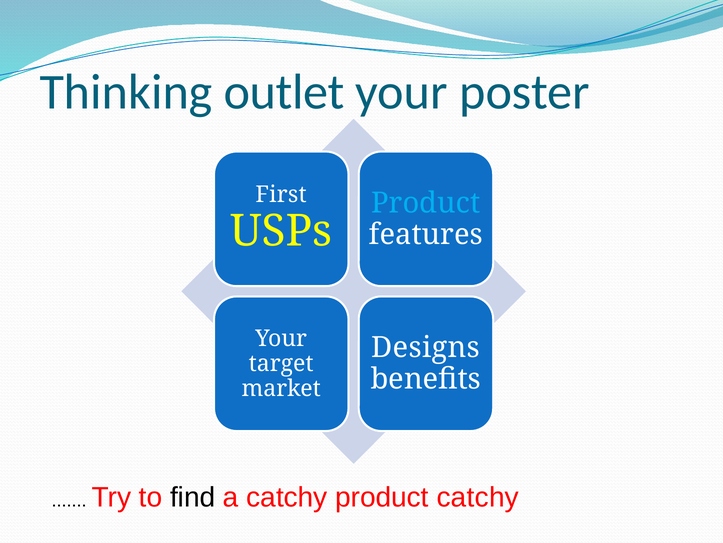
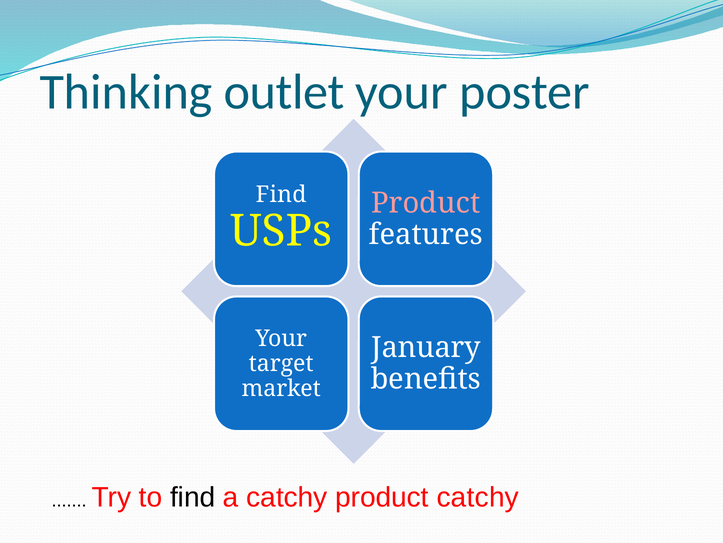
First at (281, 195): First -> Find
Product at (426, 203) colour: light blue -> pink
Designs: Designs -> January
